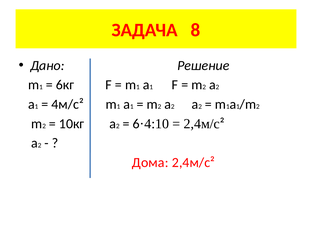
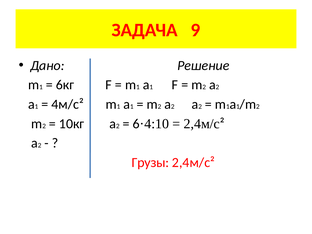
8: 8 -> 9
Дома: Дома -> Грузы
